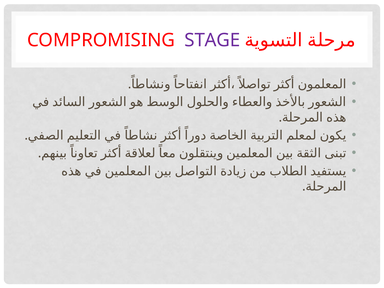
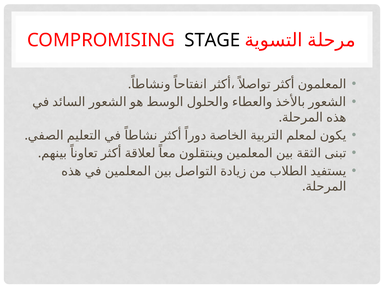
STAGE colour: purple -> black
